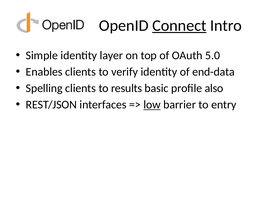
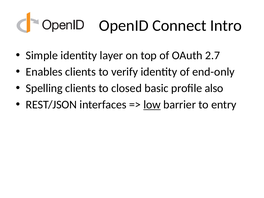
Connect underline: present -> none
5.0: 5.0 -> 2.7
end-data: end-data -> end-only
results: results -> closed
